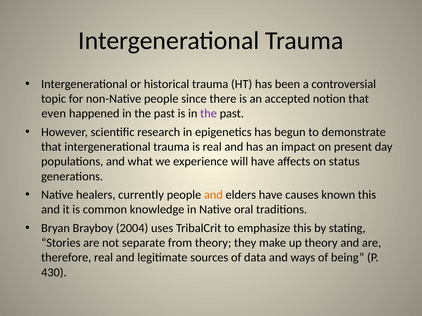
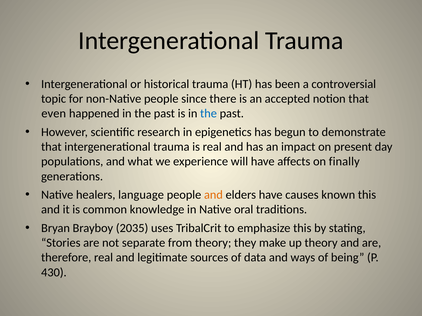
the at (209, 114) colour: purple -> blue
status: status -> finally
currently: currently -> language
2004: 2004 -> 2035
